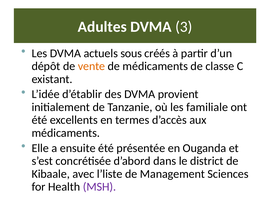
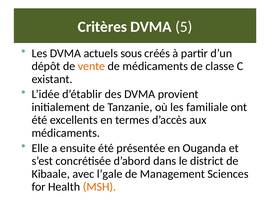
Adultes: Adultes -> Critères
3: 3 -> 5
l’liste: l’liste -> l’gale
MSH colour: purple -> orange
